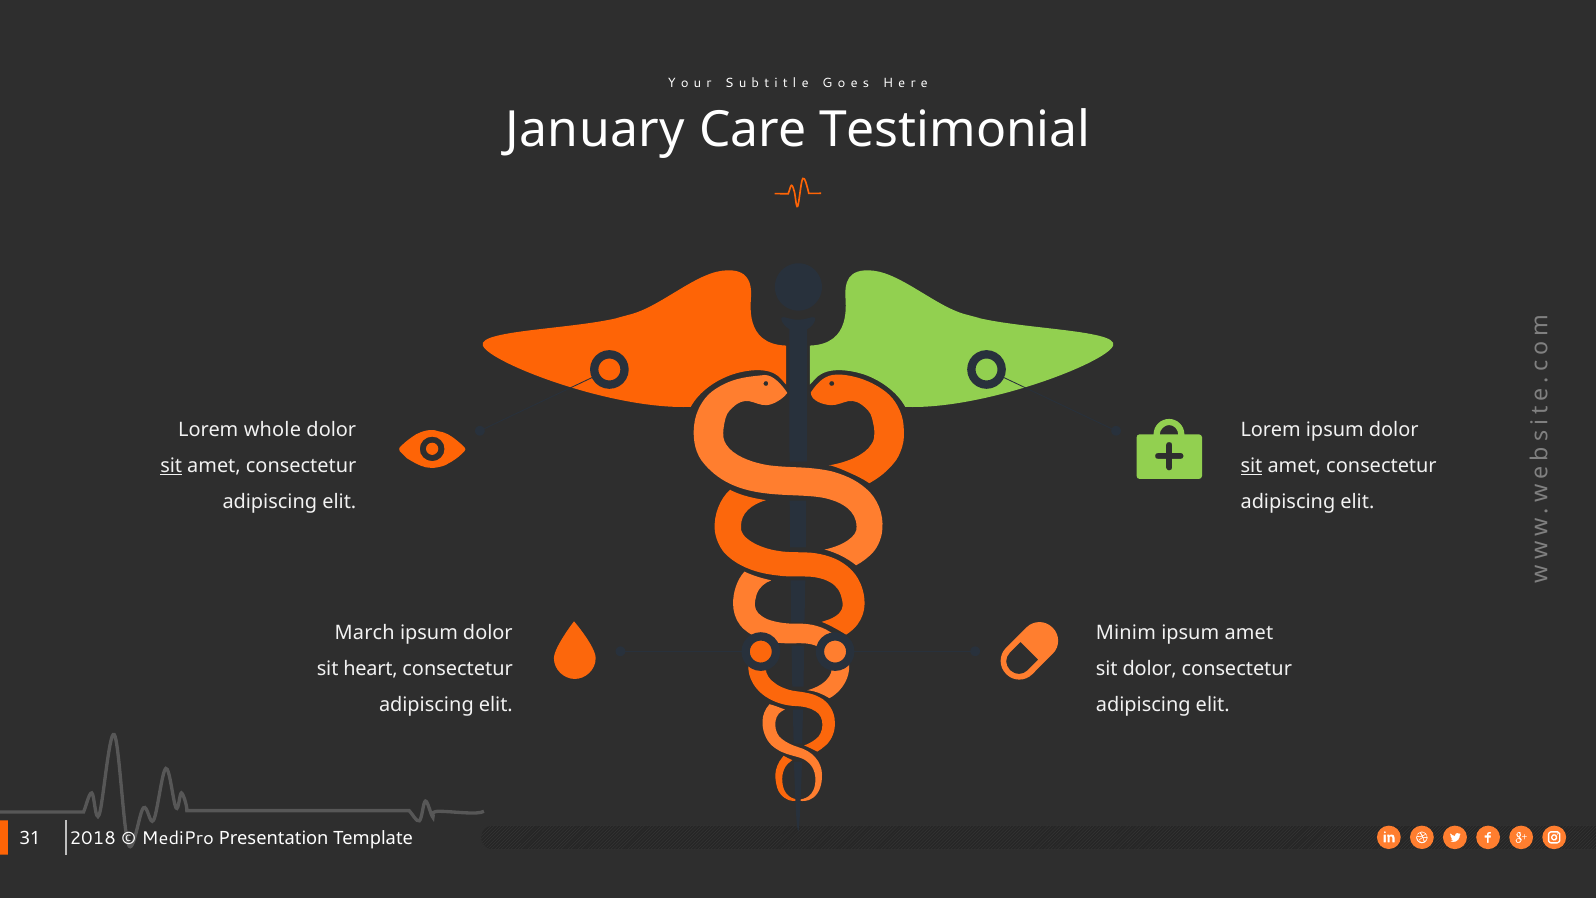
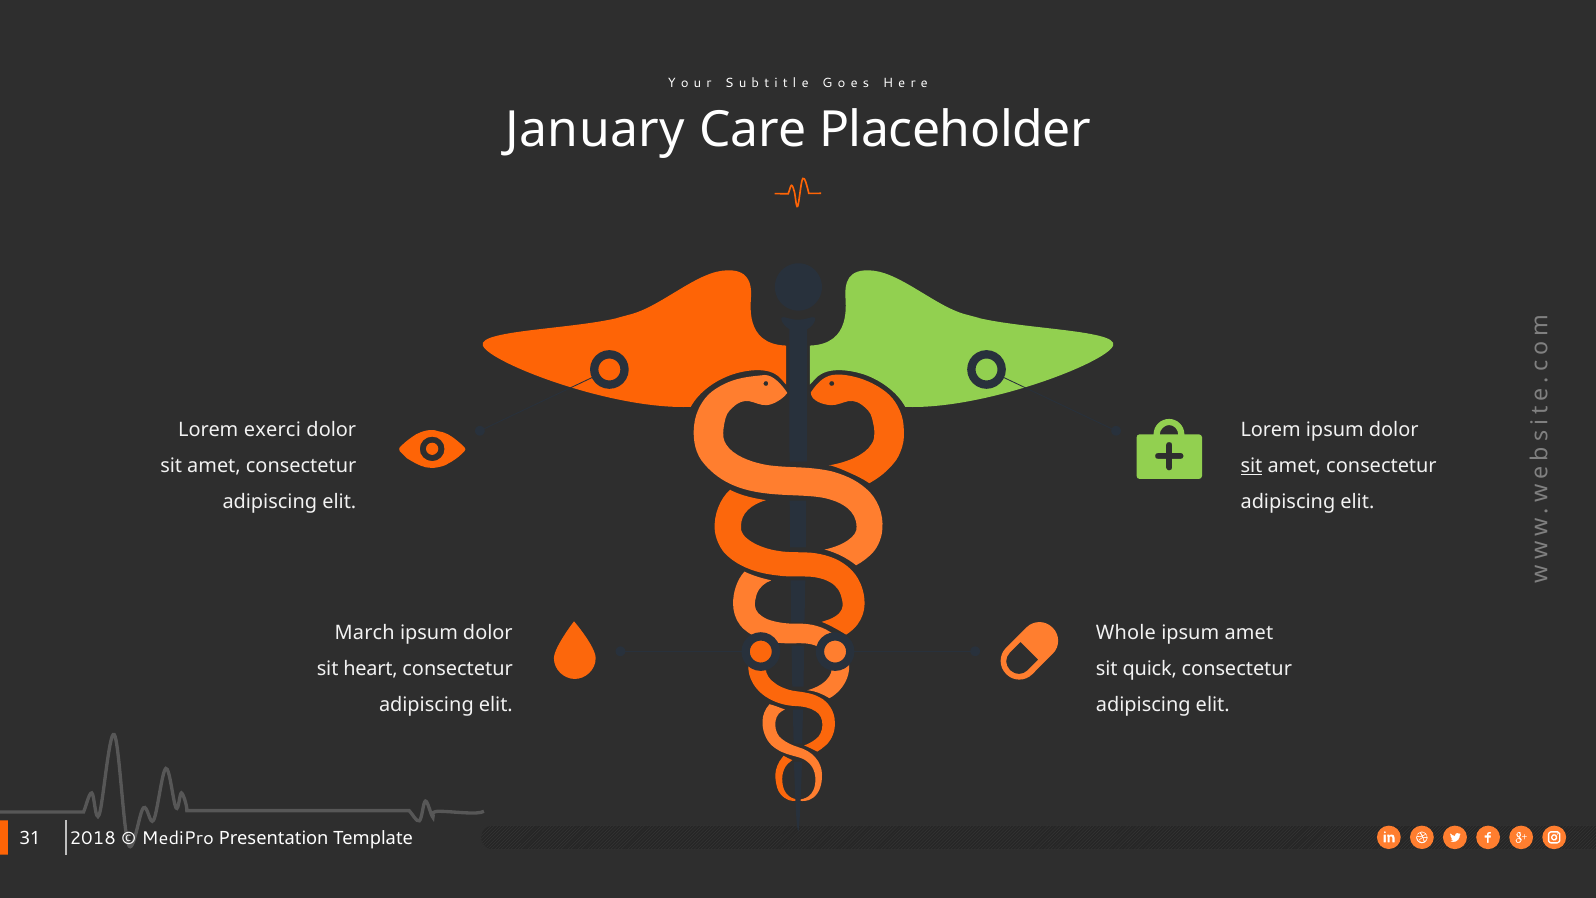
Testimonial: Testimonial -> Placeholder
whole: whole -> exerci
sit at (171, 466) underline: present -> none
Minim: Minim -> Whole
sit dolor: dolor -> quick
